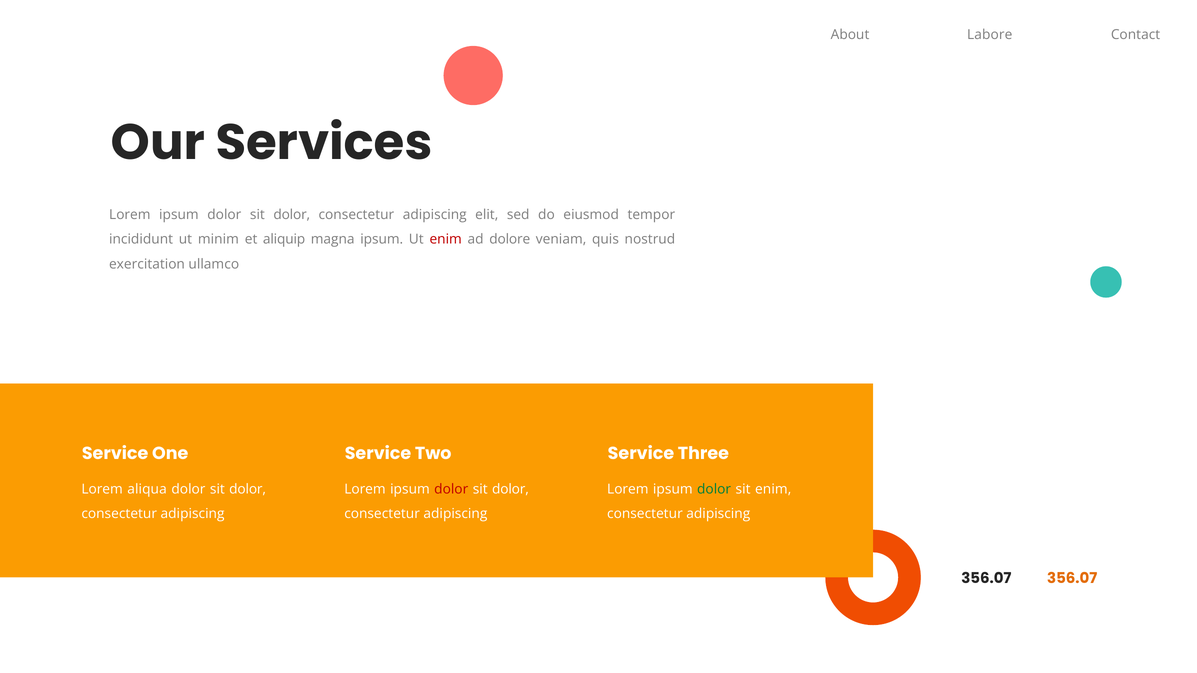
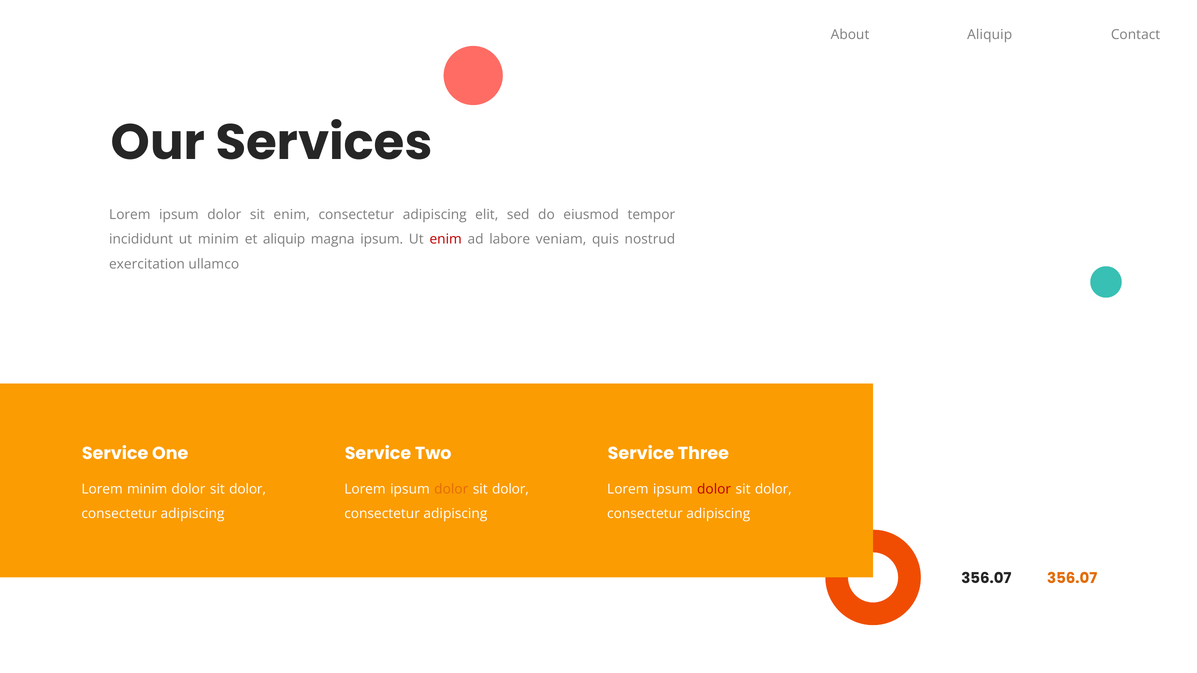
About Labore: Labore -> Aliquip
dolor at (292, 215): dolor -> enim
dolore: dolore -> labore
Lorem aliqua: aliqua -> minim
dolor at (451, 489) colour: red -> orange
dolor at (714, 489) colour: green -> red
enim at (773, 489): enim -> dolor
